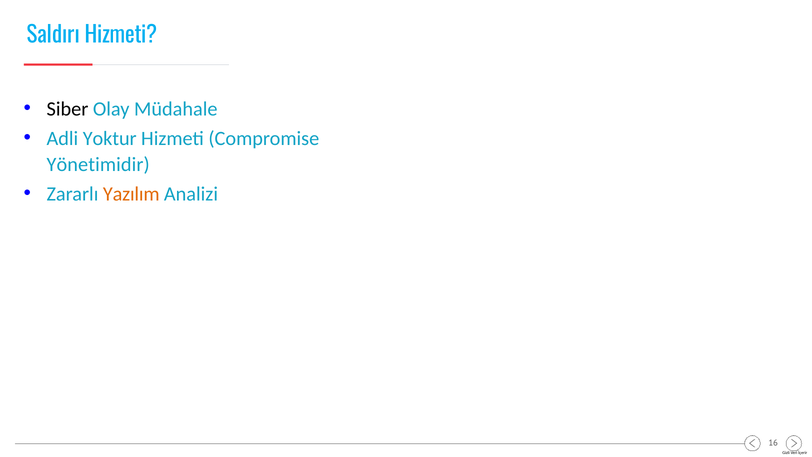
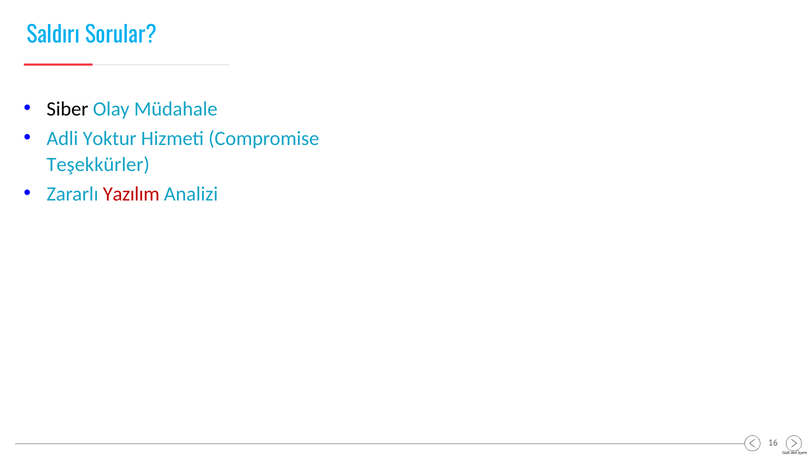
Saldırı Hizmeti: Hizmeti -> Sorular
Yönetimidir: Yönetimidir -> Teşekkürler
Yazılım colour: orange -> red
